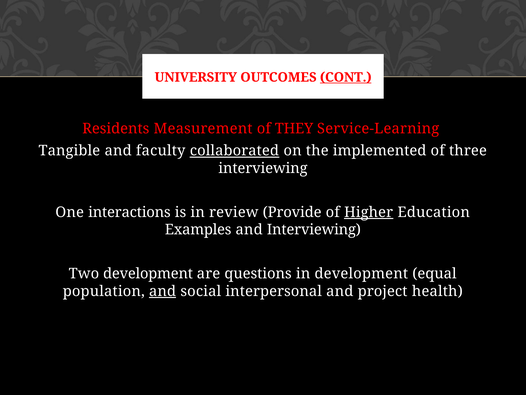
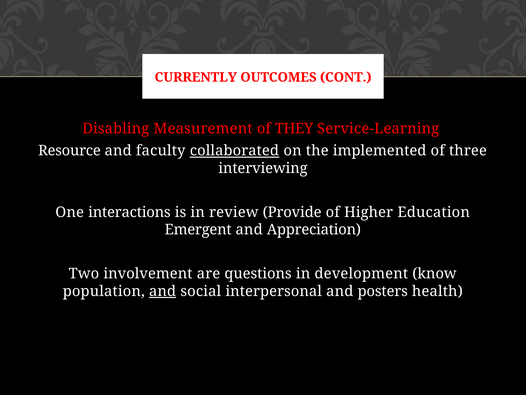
UNIVERSITY: UNIVERSITY -> CURRENTLY
CONT underline: present -> none
Residents: Residents -> Disabling
Tangible: Tangible -> Resource
Higher underline: present -> none
Examples: Examples -> Emergent
and Interviewing: Interviewing -> Appreciation
Two development: development -> involvement
equal: equal -> know
project: project -> posters
